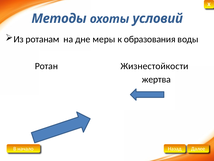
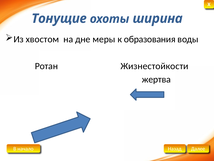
Методы: Методы -> Тонущие
условий: условий -> ширина
ротанам: ротанам -> хвостом
